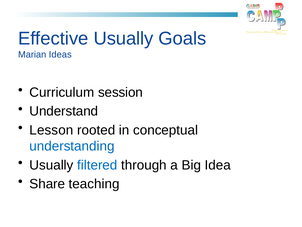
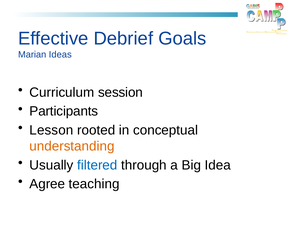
Effective Usually: Usually -> Debrief
Understand: Understand -> Participants
understanding colour: blue -> orange
Share: Share -> Agree
